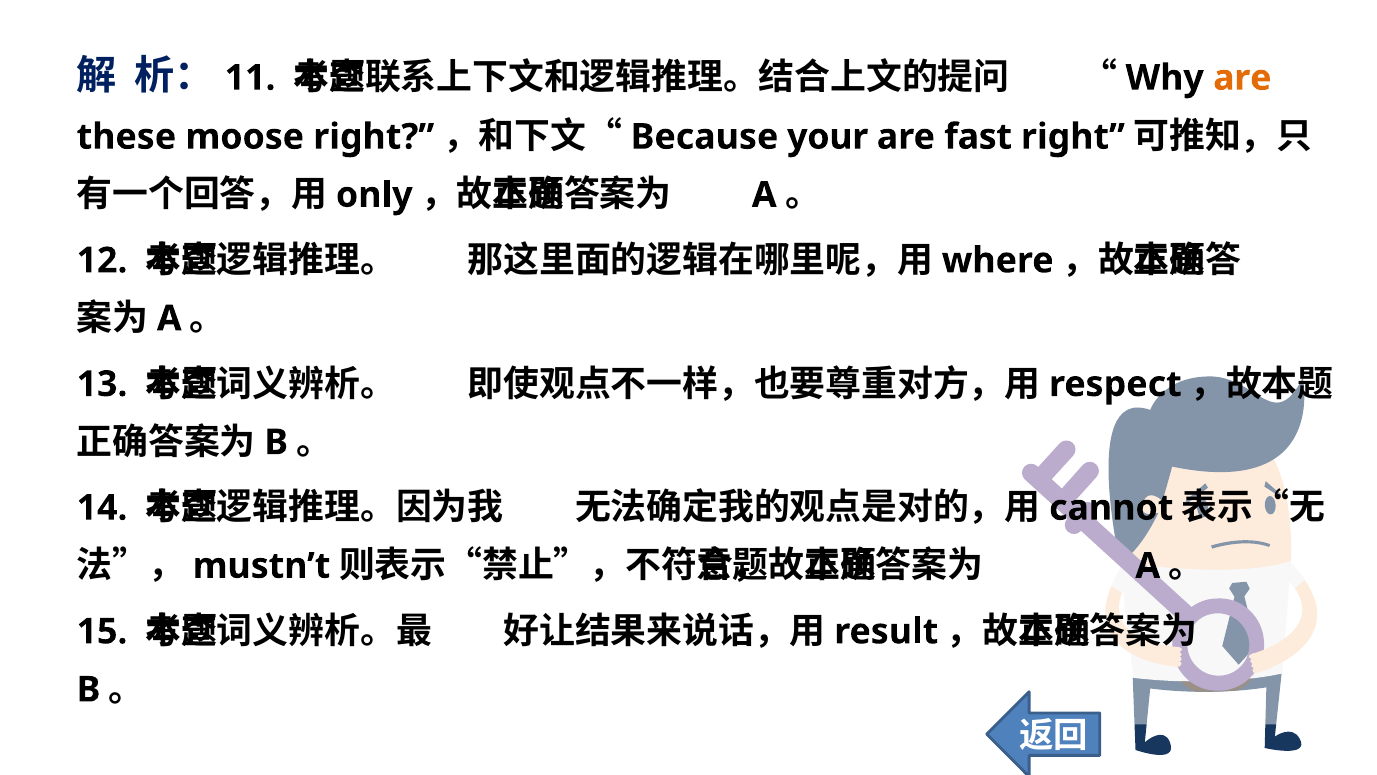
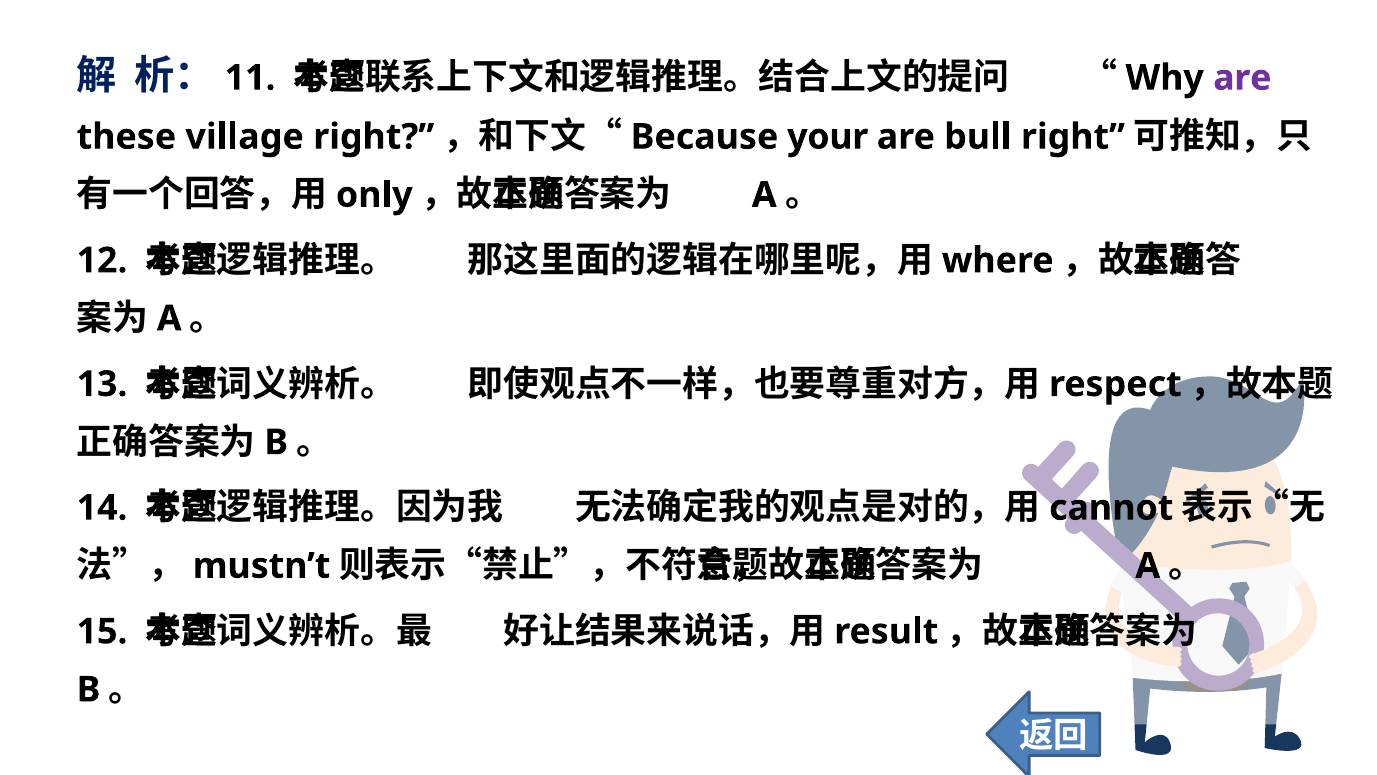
are at (1242, 78) colour: orange -> purple
moose: moose -> village
fast: fast -> bull
